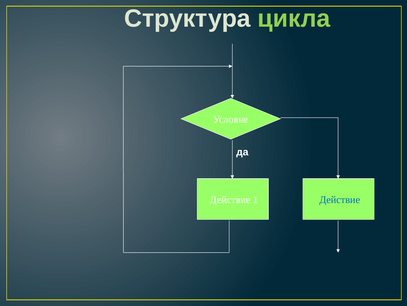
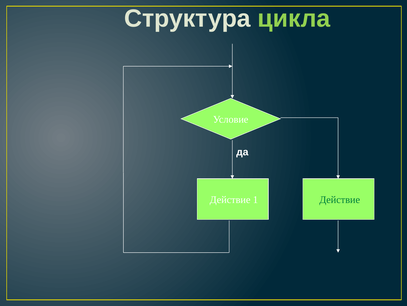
Действие at (340, 199) colour: blue -> green
